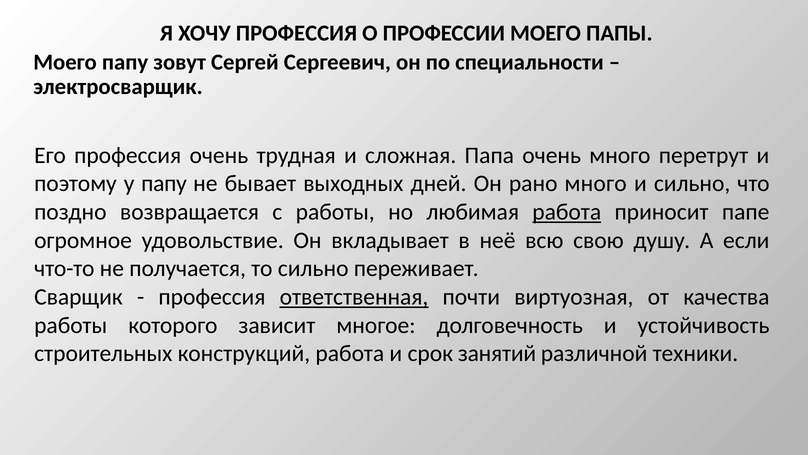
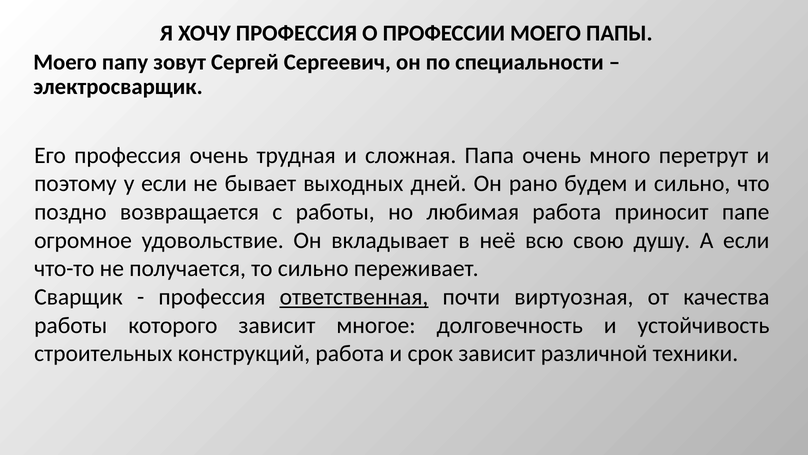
у папу: папу -> если
рано много: много -> будем
работа at (567, 212) underline: present -> none
срок занятий: занятий -> зависит
